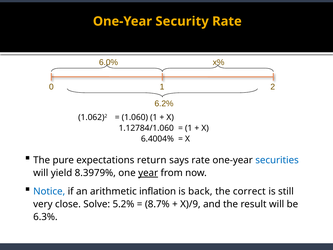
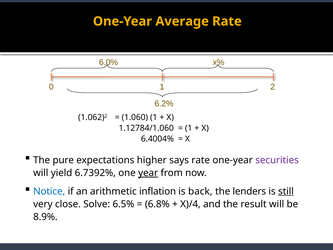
Security: Security -> Average
return: return -> higher
securities colour: blue -> purple
8.3979%: 8.3979% -> 6.7392%
correct: correct -> lenders
still underline: none -> present
5.2%: 5.2% -> 6.5%
8.7%: 8.7% -> 6.8%
X)/9: X)/9 -> X)/4
6.3%: 6.3% -> 8.9%
